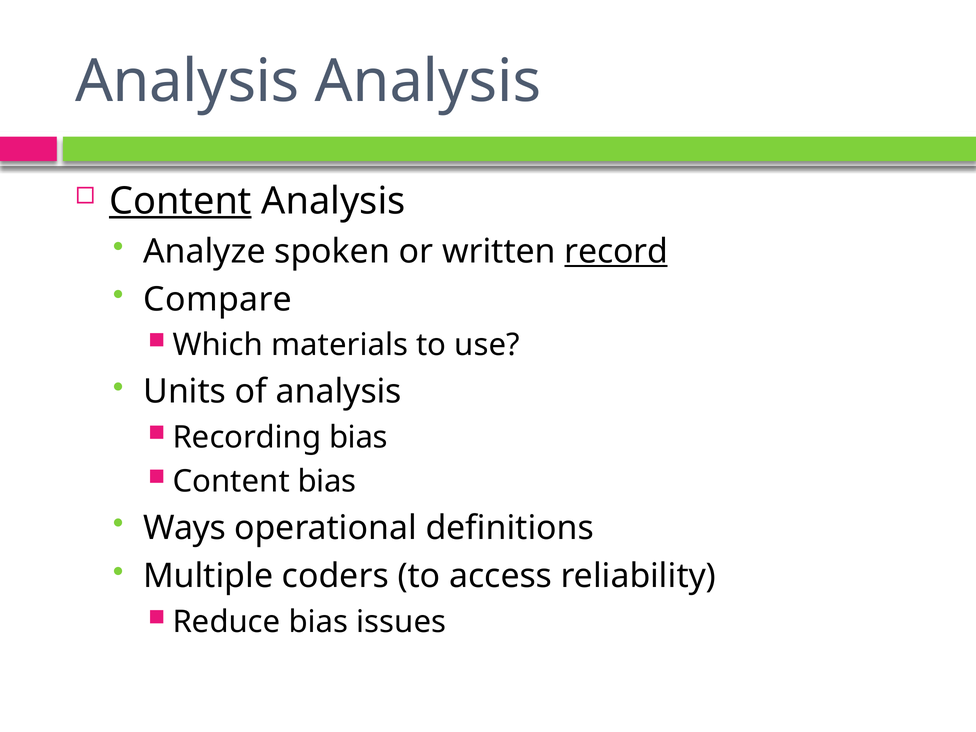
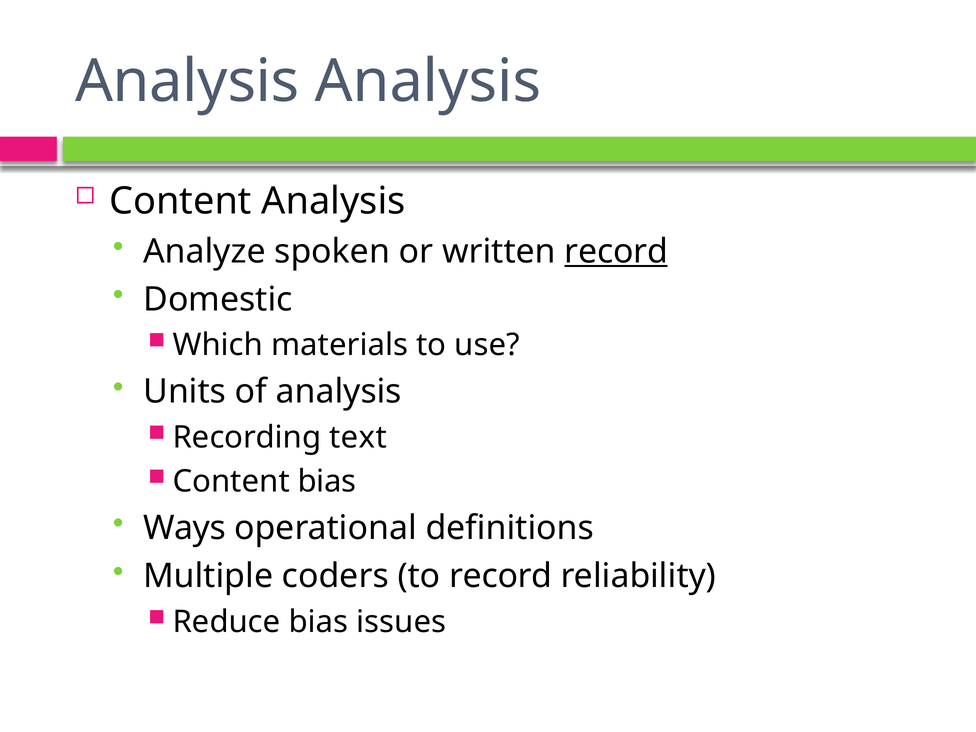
Content at (180, 201) underline: present -> none
Compare: Compare -> Domestic
Recording bias: bias -> text
to access: access -> record
